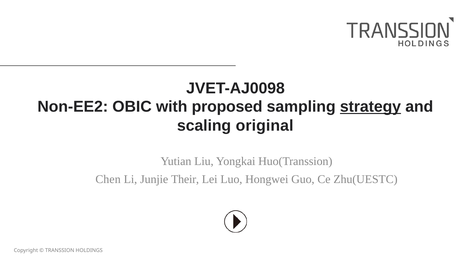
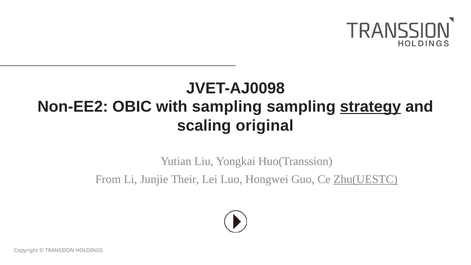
with proposed: proposed -> sampling
Chen: Chen -> From
Zhu(UESTC underline: none -> present
